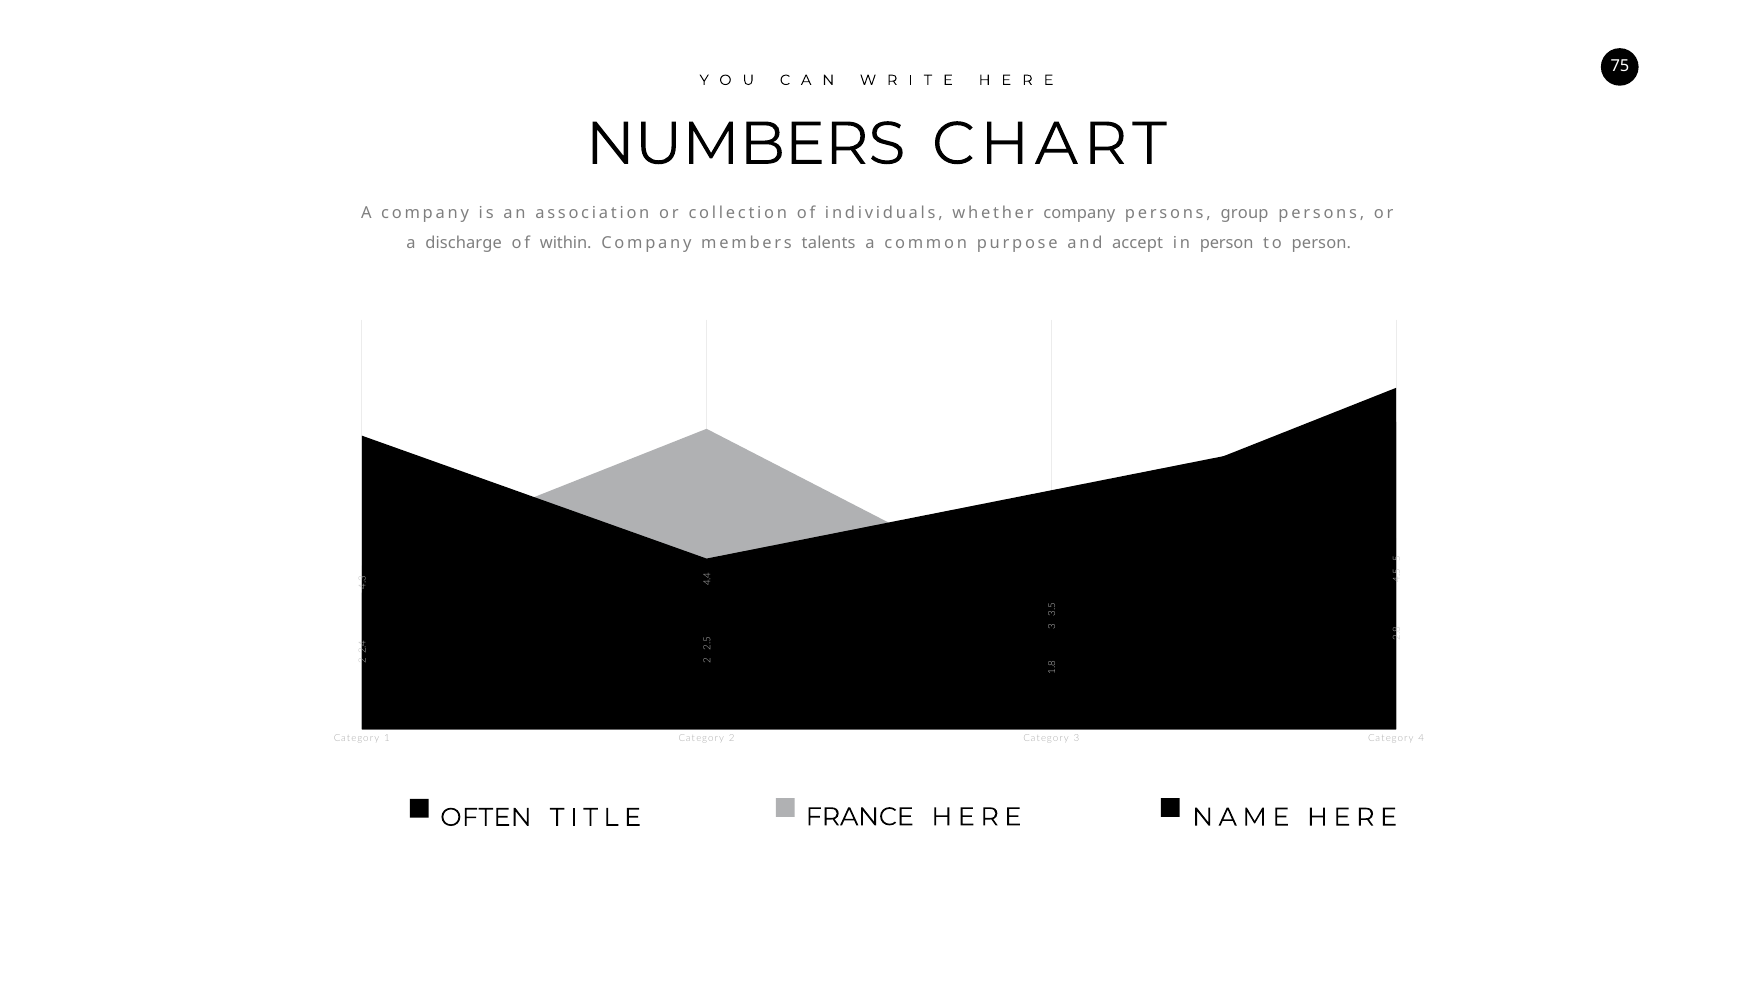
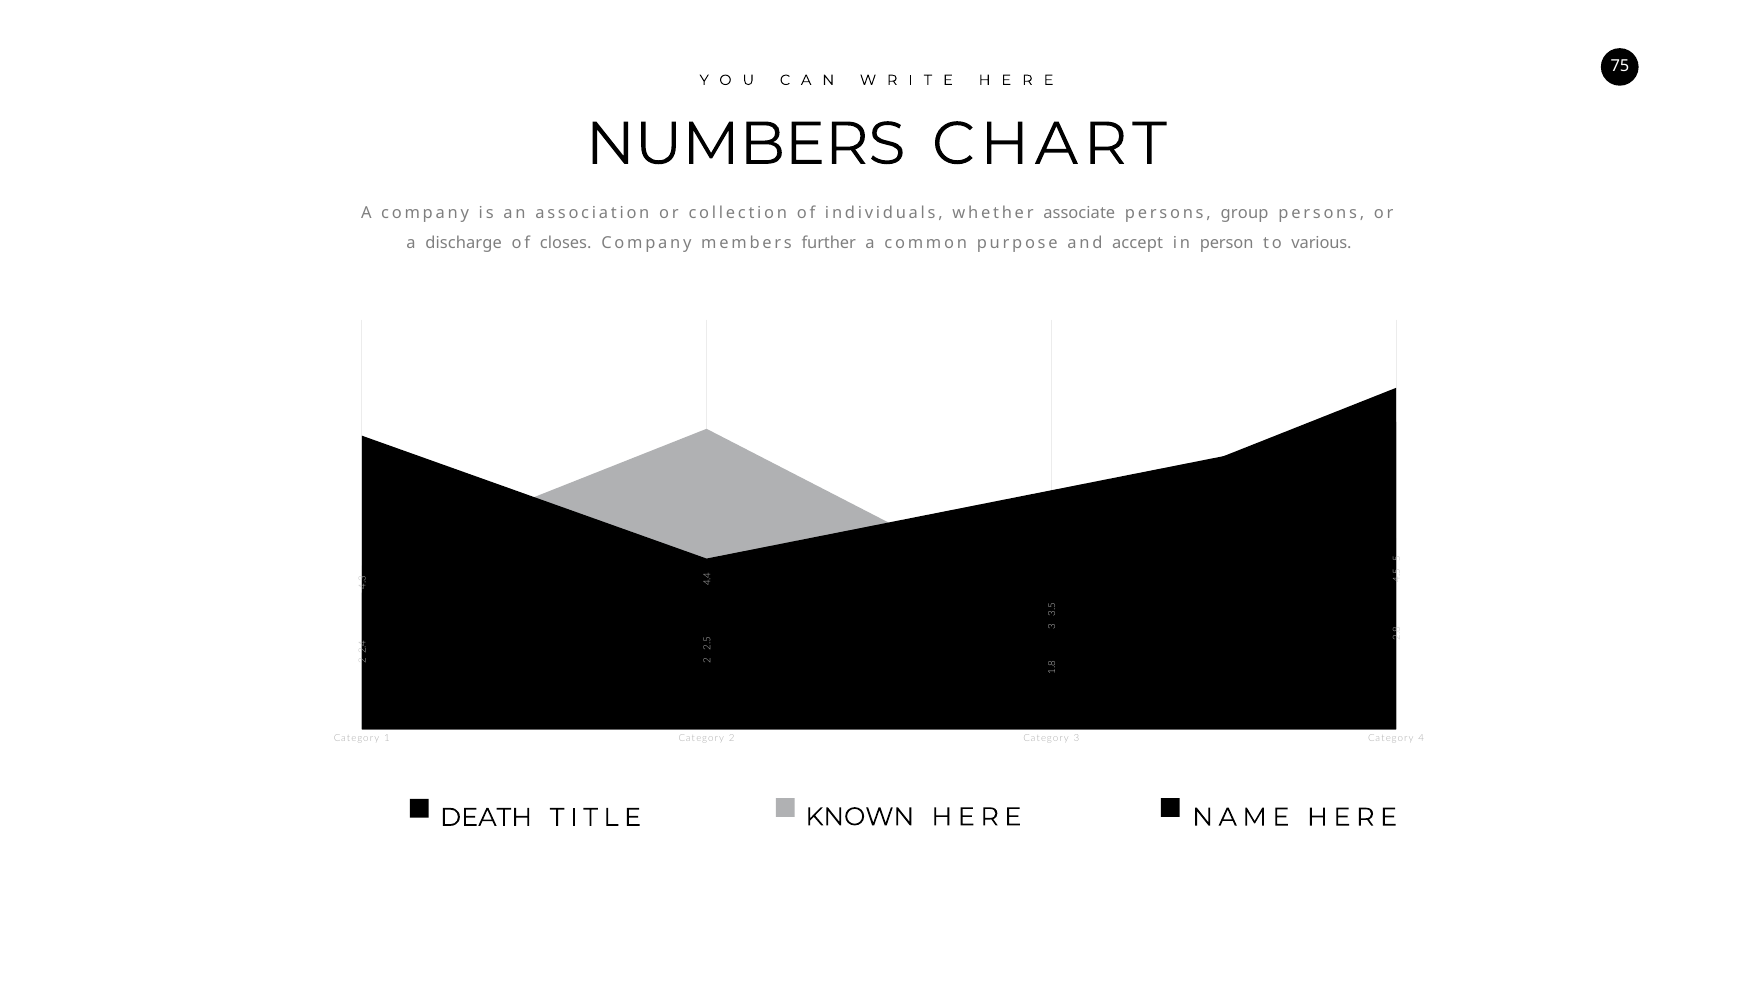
whether company: company -> associate
within: within -> closes
talents: talents -> further
to person: person -> various
OFTEN: OFTEN -> DEATH
FRANCE: FRANCE -> KNOWN
